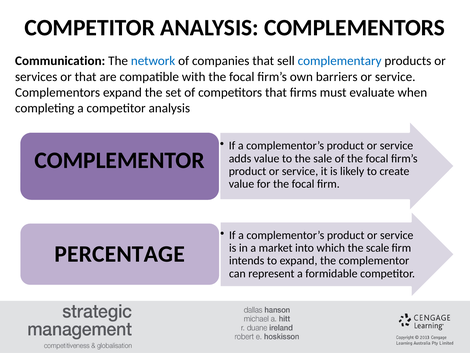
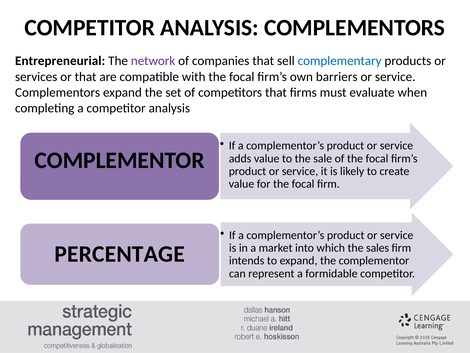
Communication: Communication -> Entrepreneurial
network colour: blue -> purple
scale: scale -> sales
